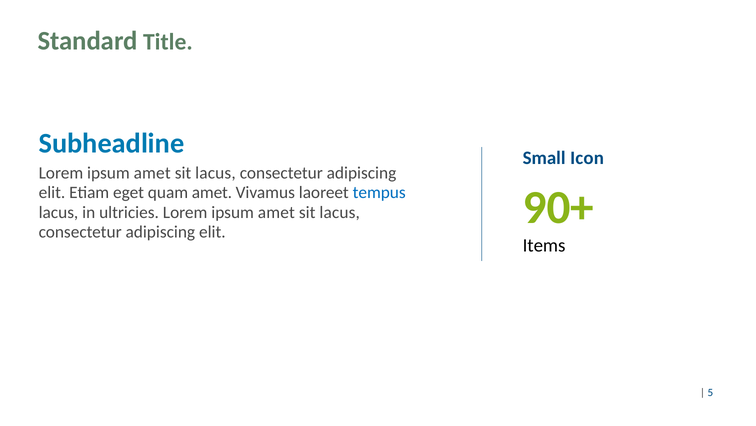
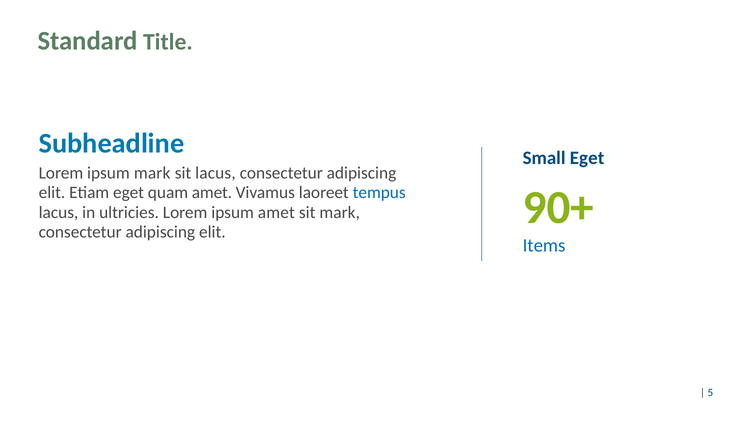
Small Icon: Icon -> Eget
amet at (152, 173): amet -> mark
lacus at (340, 212): lacus -> mark
Items colour: black -> blue
